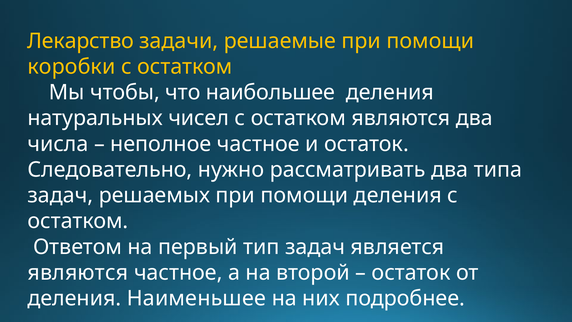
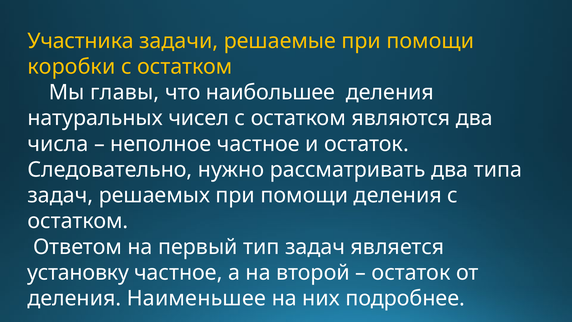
Лекарство: Лекарство -> Участника
чтобы: чтобы -> главы
являются at (78, 273): являются -> установку
